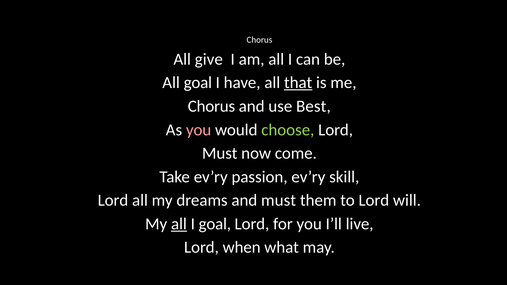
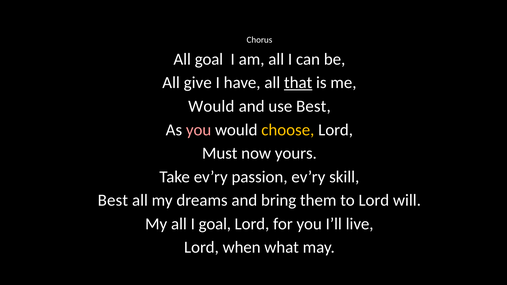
All give: give -> goal
All goal: goal -> give
Chorus at (211, 106): Chorus -> Would
choose colour: light green -> yellow
come: come -> yours
Lord at (113, 200): Lord -> Best
and must: must -> bring
all at (179, 224) underline: present -> none
